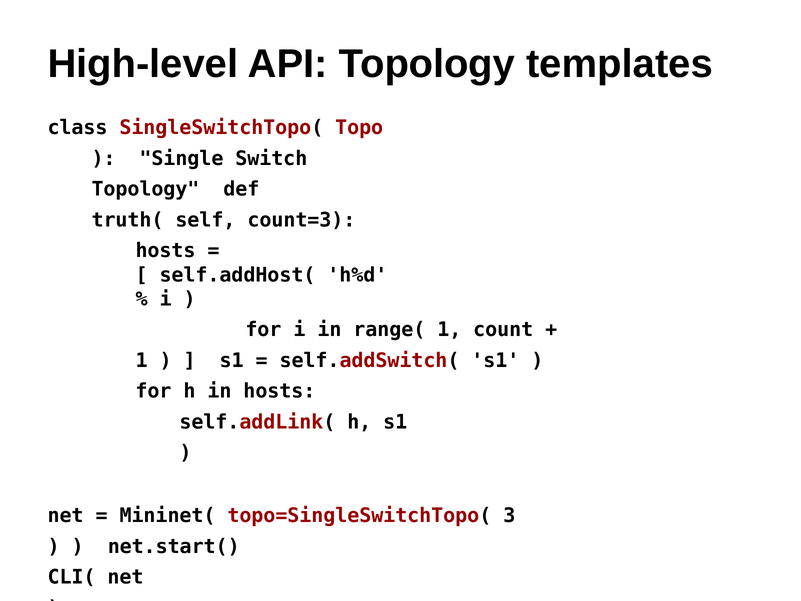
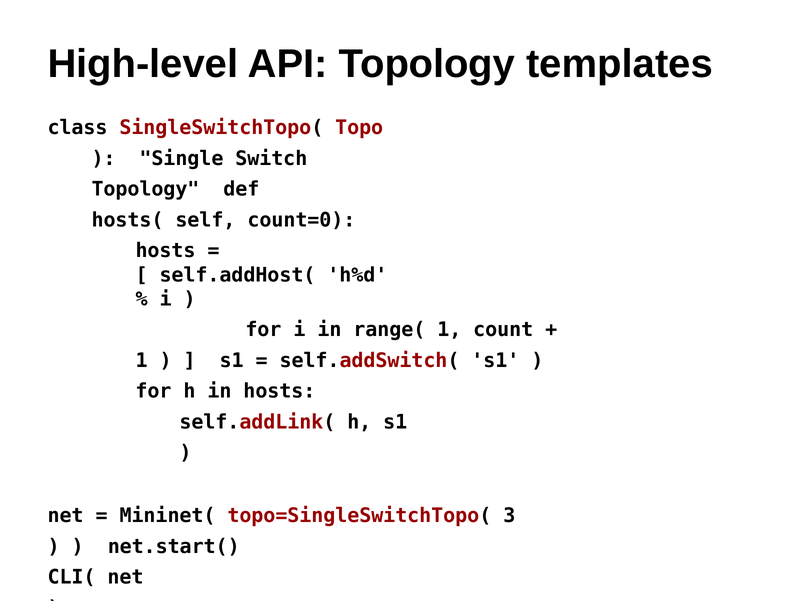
truth(: truth( -> hosts(
count=3: count=3 -> count=0
